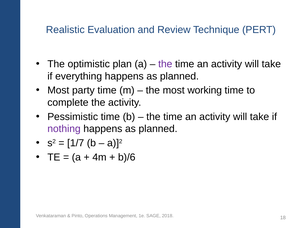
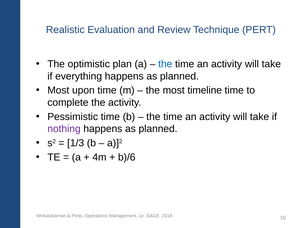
the at (165, 64) colour: purple -> blue
party: party -> upon
working: working -> timeline
1/7: 1/7 -> 1/3
